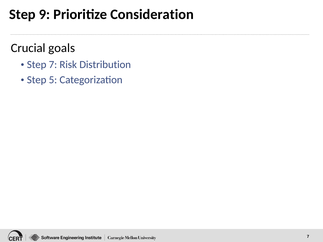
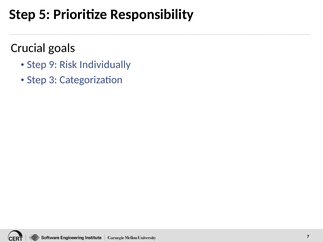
9: 9 -> 5
Consideration: Consideration -> Responsibility
Step 7: 7 -> 9
Distribution: Distribution -> Individually
5: 5 -> 3
